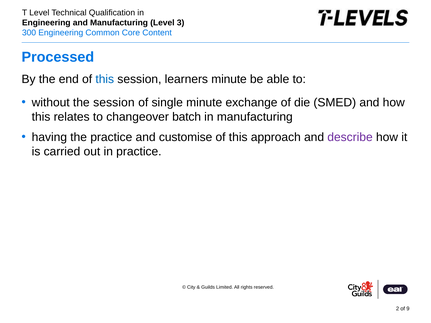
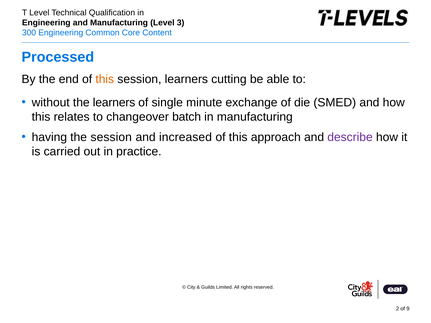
this at (105, 79) colour: blue -> orange
learners minute: minute -> cutting
the session: session -> learners
the practice: practice -> session
customise: customise -> increased
